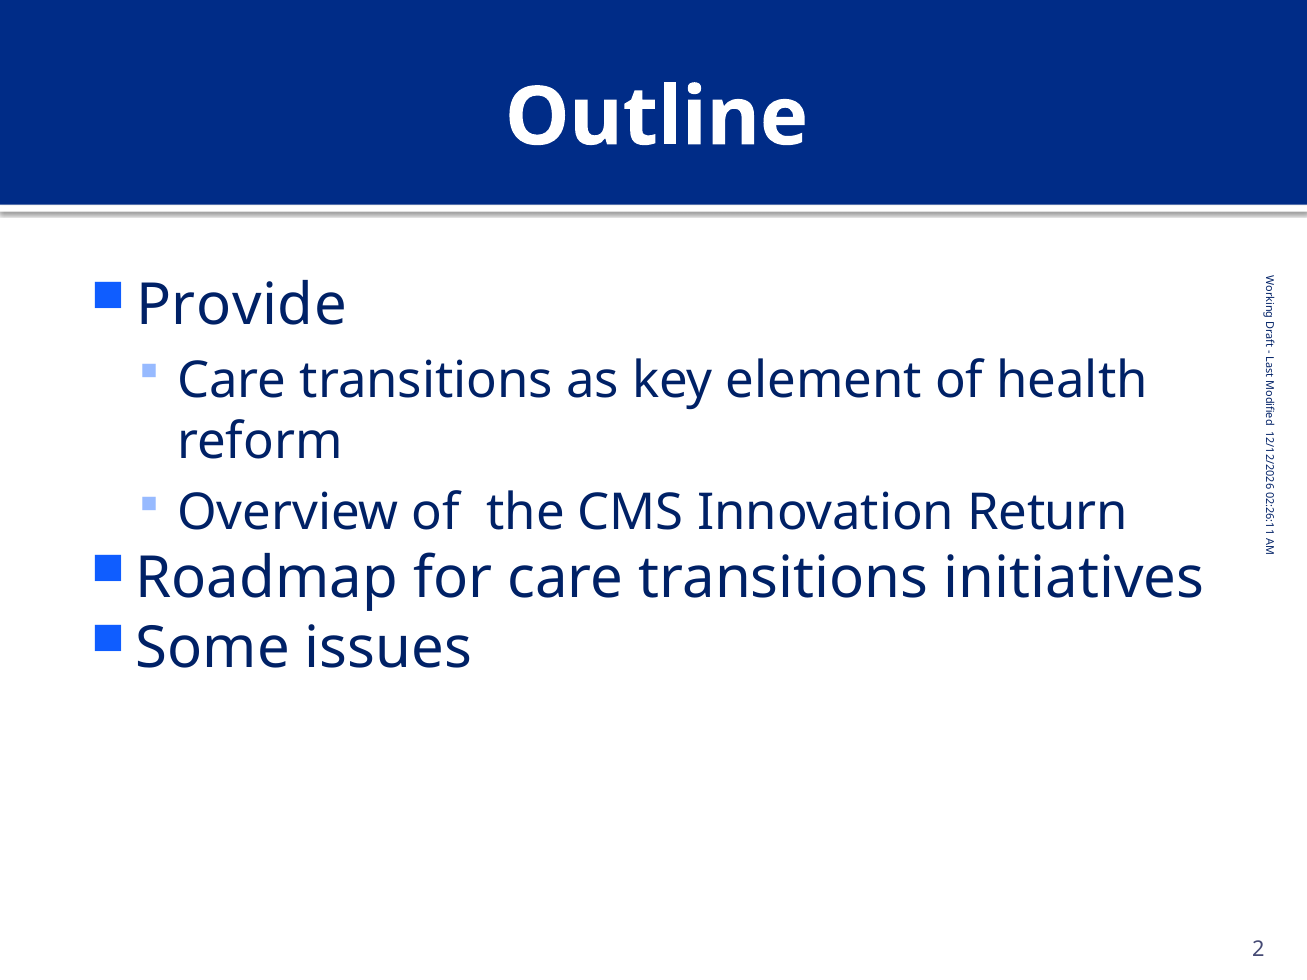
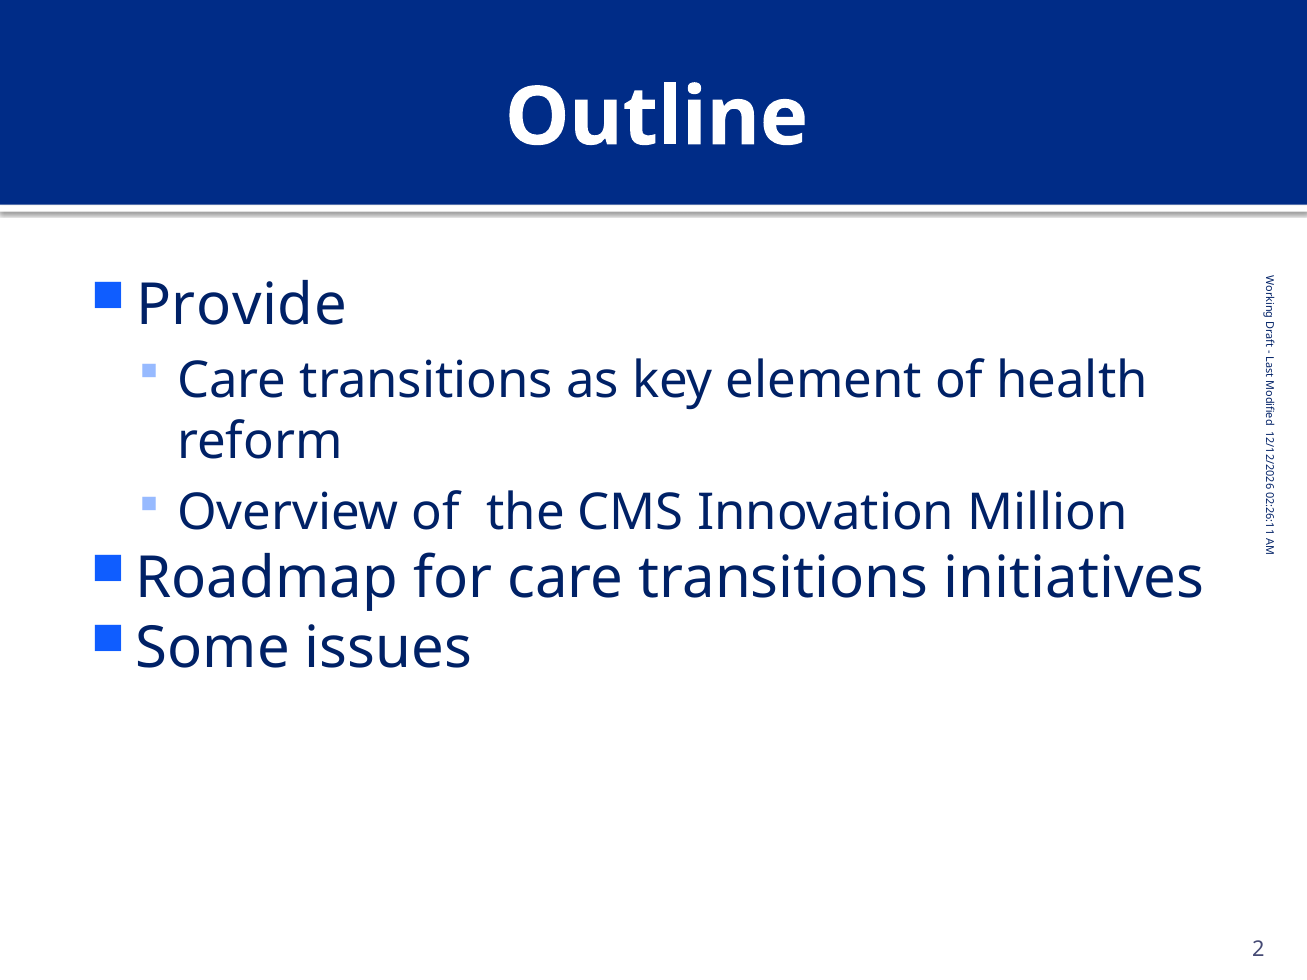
Return: Return -> Million
